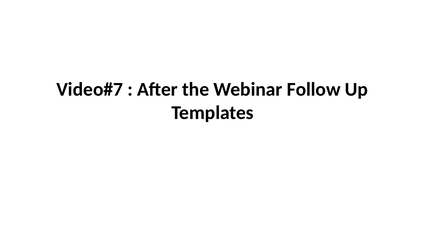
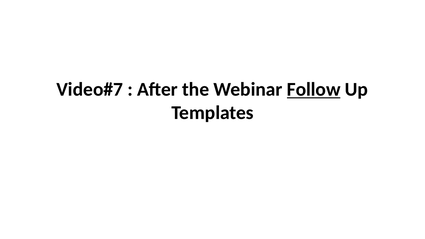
Follow underline: none -> present
